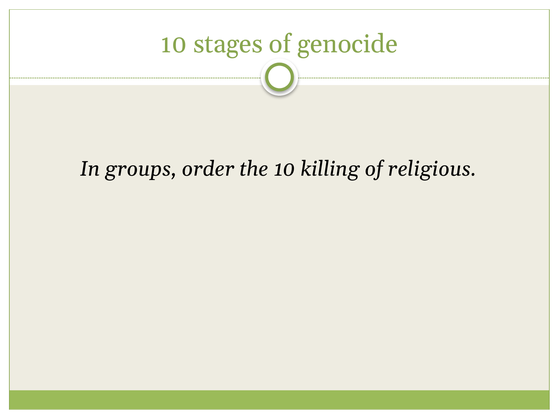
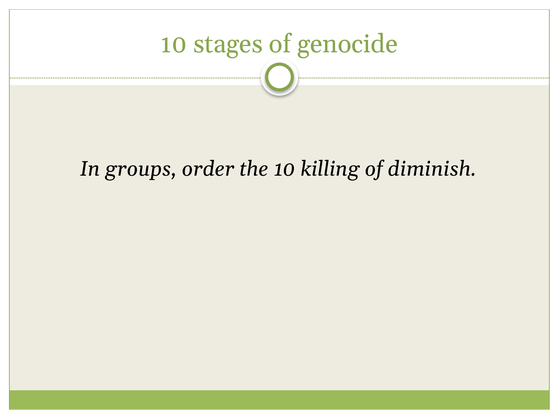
religious: religious -> diminish
